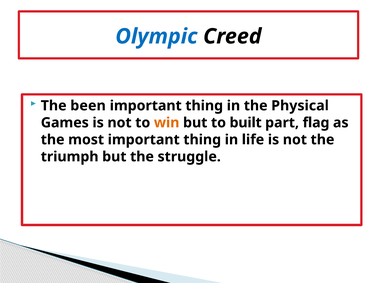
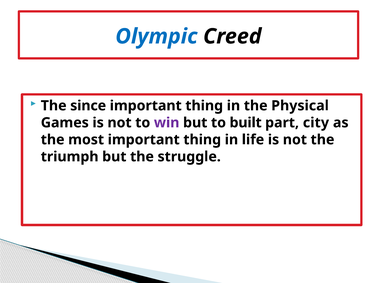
been: been -> since
win colour: orange -> purple
flag: flag -> city
